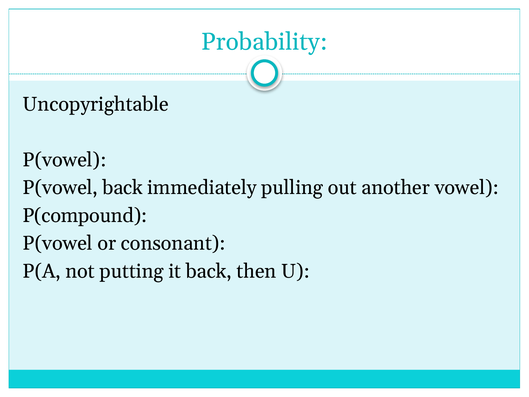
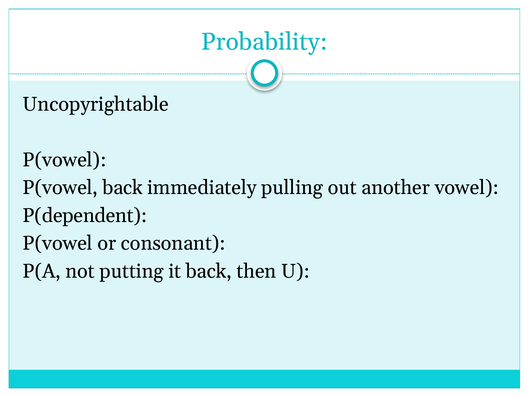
P(compound: P(compound -> P(dependent
